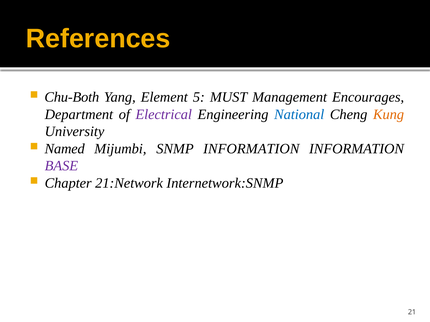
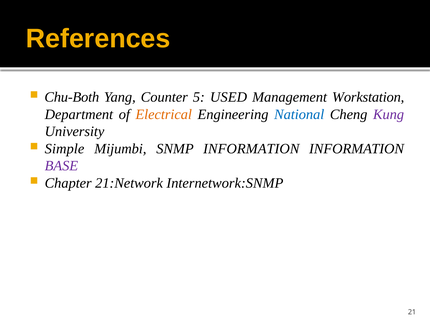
Element: Element -> Counter
MUST: MUST -> USED
Encourages: Encourages -> Workstation
Electrical colour: purple -> orange
Kung colour: orange -> purple
Named: Named -> Simple
